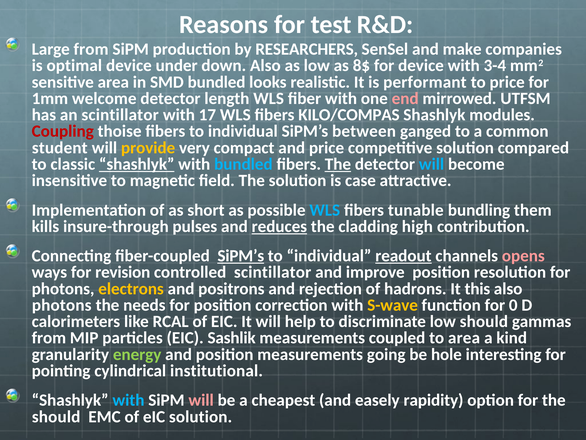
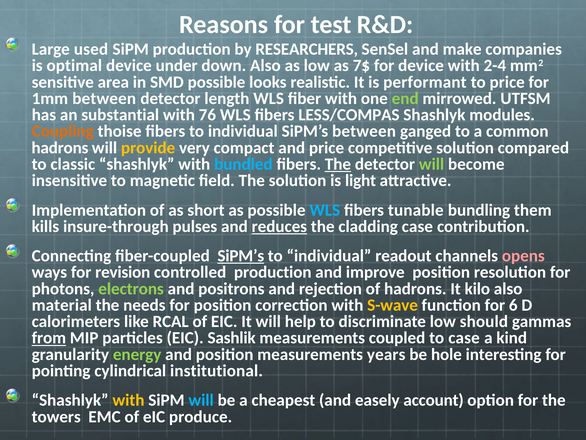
Large from: from -> used
8$: 8$ -> 7$
3-4: 3-4 -> 2-4
SMD bundled: bundled -> possible
1mm welcome: welcome -> between
end colour: pink -> light green
an scintillator: scintillator -> substantial
17: 17 -> 76
KILO/COMPAS: KILO/COMPAS -> LESS/COMPAS
Coupling colour: red -> orange
student at (60, 148): student -> hadrons
shashlyk at (137, 164) underline: present -> none
will at (432, 164) colour: light blue -> light green
case: case -> light
cladding high: high -> case
readout underline: present -> none
controlled scintillator: scintillator -> production
electrons colour: yellow -> light green
this: this -> kilo
photons at (62, 305): photons -> material
0: 0 -> 6
from at (49, 338) underline: none -> present
to area: area -> case
going: going -> years
with at (128, 400) colour: light blue -> yellow
will at (201, 400) colour: pink -> light blue
rapidity: rapidity -> account
should at (56, 416): should -> towers
eIC solution: solution -> produce
